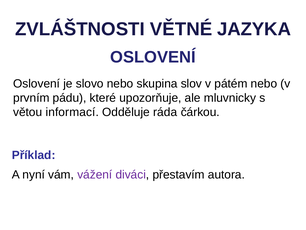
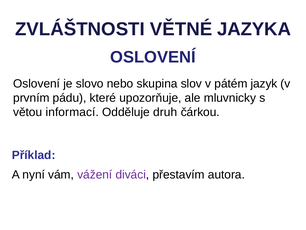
pátém nebo: nebo -> jazyk
ráda: ráda -> druh
